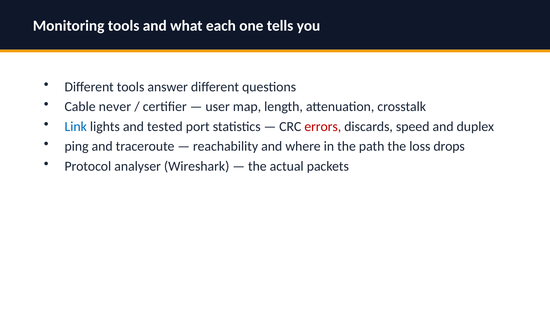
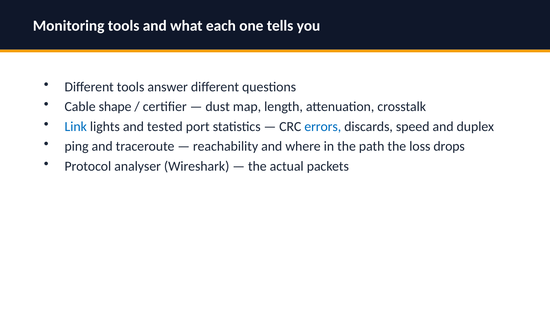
never: never -> shape
user: user -> dust
errors colour: red -> blue
